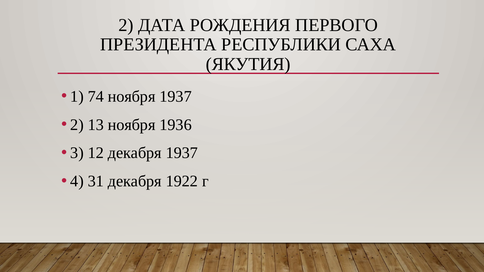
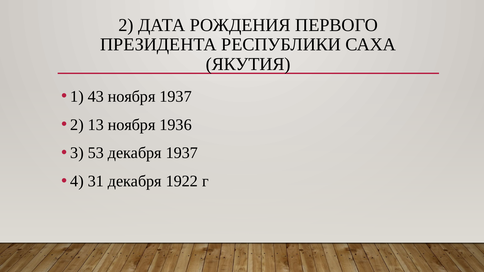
74: 74 -> 43
12: 12 -> 53
